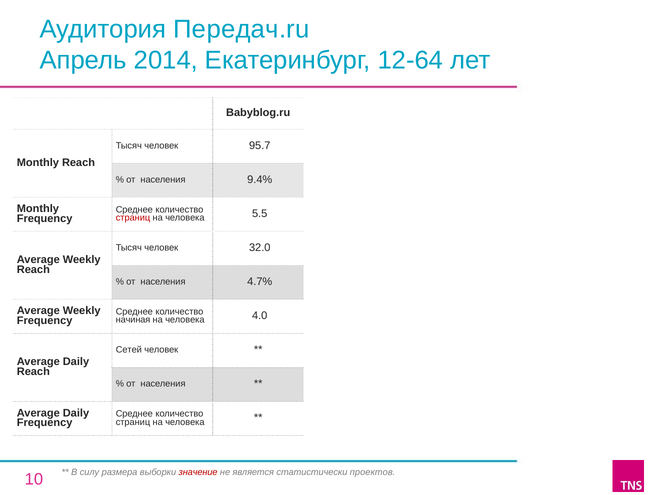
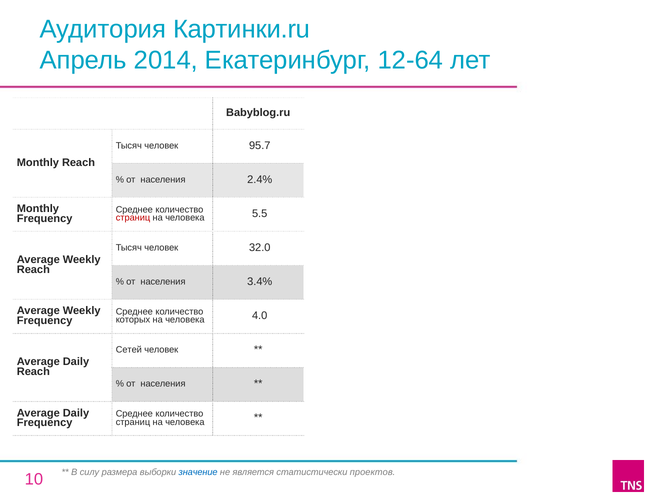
Передач.ru: Передач.ru -> Картинки.ru
9.4%: 9.4% -> 2.4%
4.7%: 4.7% -> 3.4%
начиная: начиная -> которых
значение colour: red -> blue
